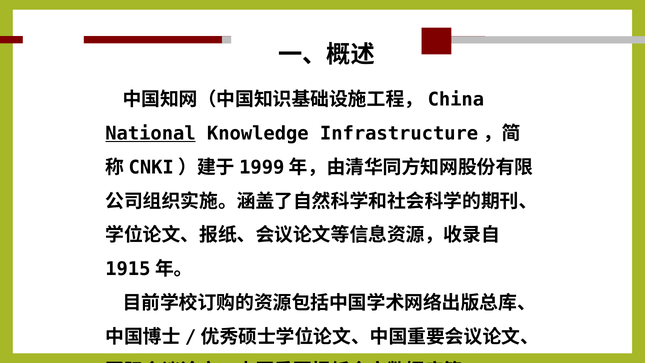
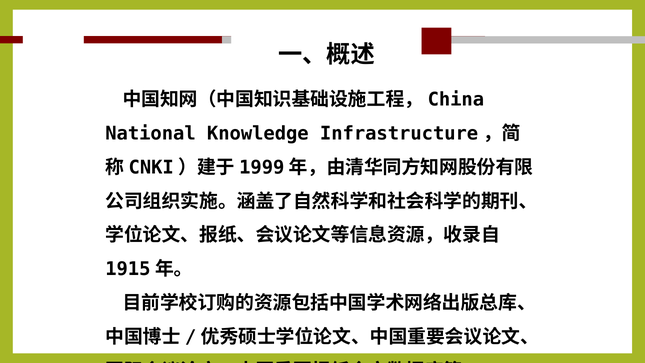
National underline: present -> none
